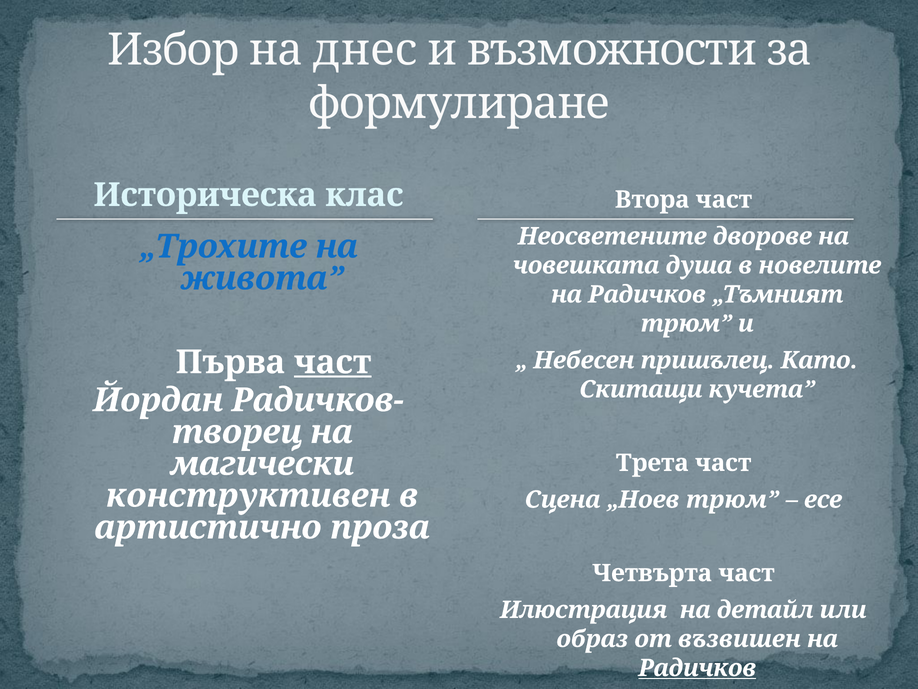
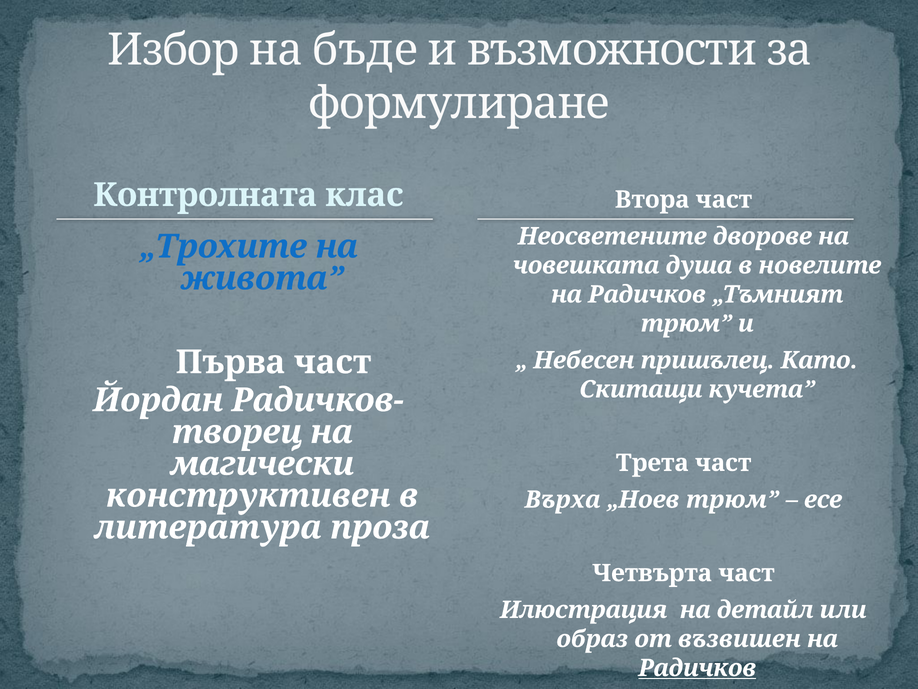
днес: днес -> бъде
Историческа: Историческа -> Контролната
част at (333, 362) underline: present -> none
Сцена: Сцена -> Върха
артистично: артистично -> литература
